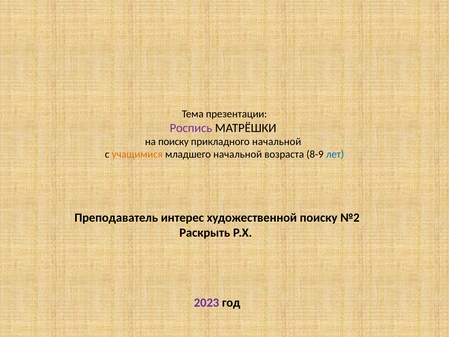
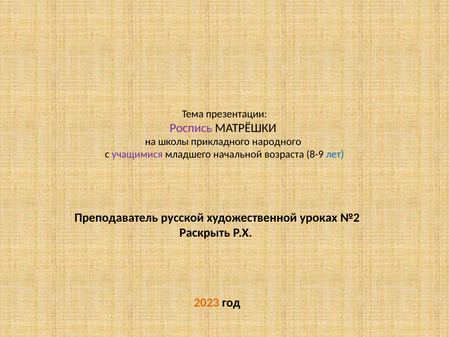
на поиску: поиску -> школы
прикладного начальной: начальной -> народного
учащимися colour: orange -> purple
интерес: интерес -> русской
художественной поиску: поиску -> уроках
2023 colour: purple -> orange
